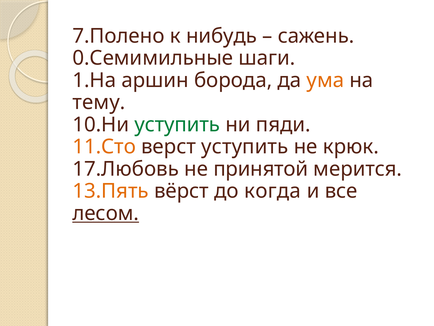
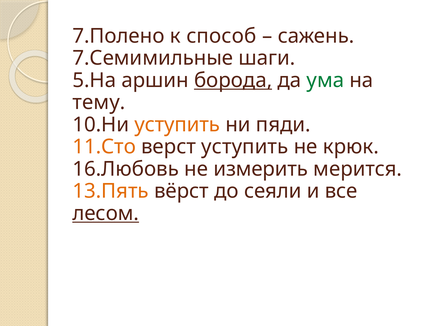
нибудь: нибудь -> способ
0.Семимильные: 0.Семимильные -> 7.Семимильные
1.На: 1.На -> 5.На
борода underline: none -> present
ума colour: orange -> green
уступить at (177, 124) colour: green -> orange
17.Любовь: 17.Любовь -> 16.Любовь
принятой: принятой -> измерить
когда: когда -> сеяли
